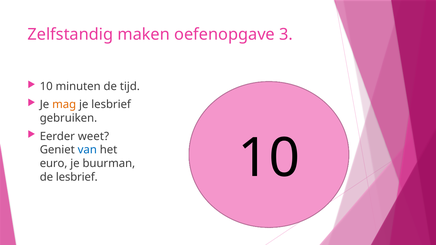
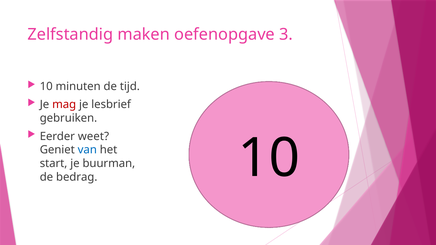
mag colour: orange -> red
euro: euro -> start
de lesbrief: lesbrief -> bedrag
